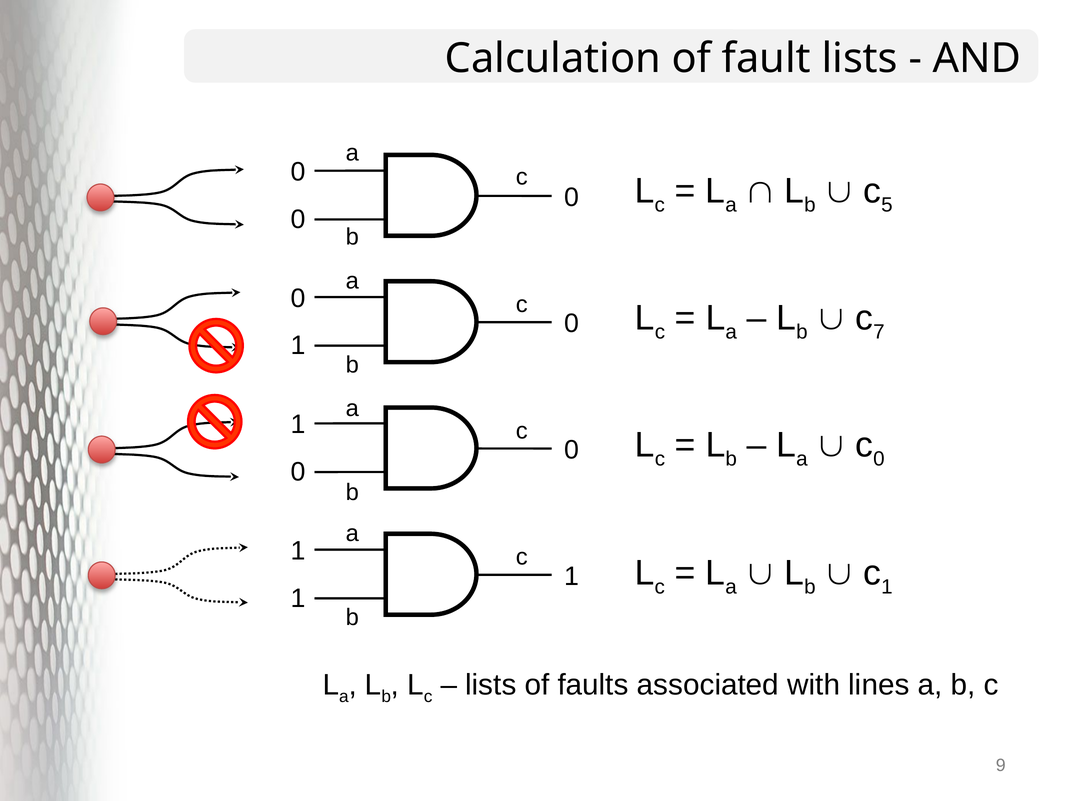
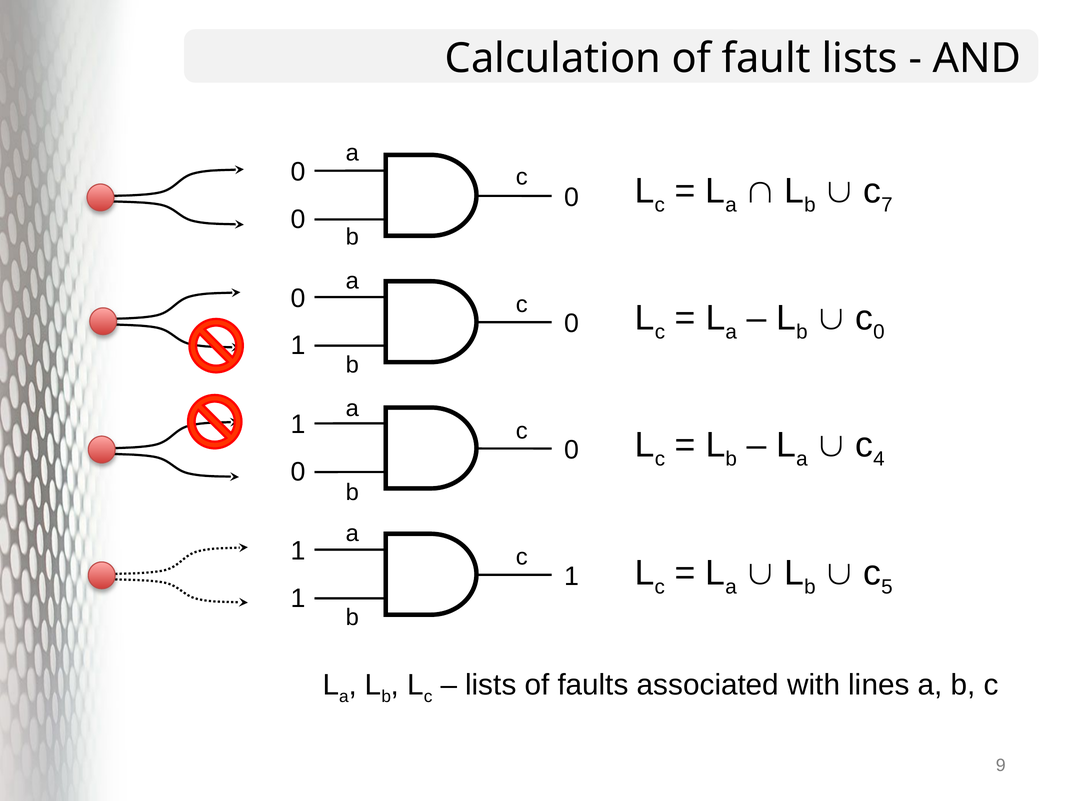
5: 5 -> 7
7 at (879, 332): 7 -> 0
0 at (879, 459): 0 -> 4
1 at (887, 587): 1 -> 5
